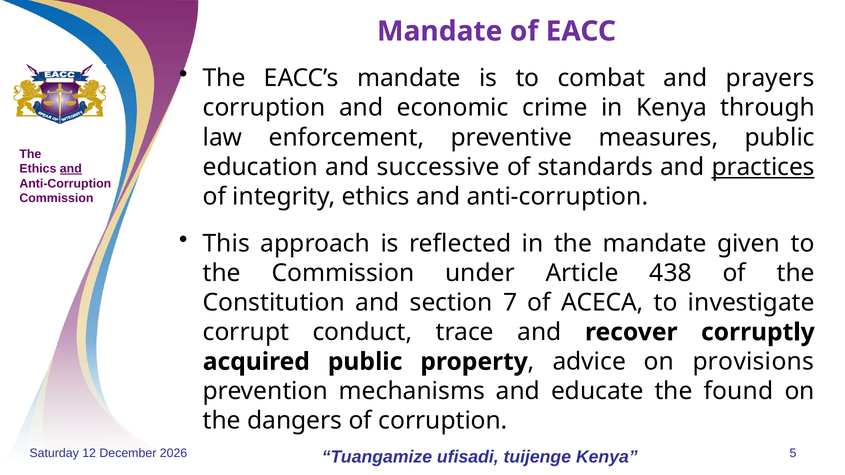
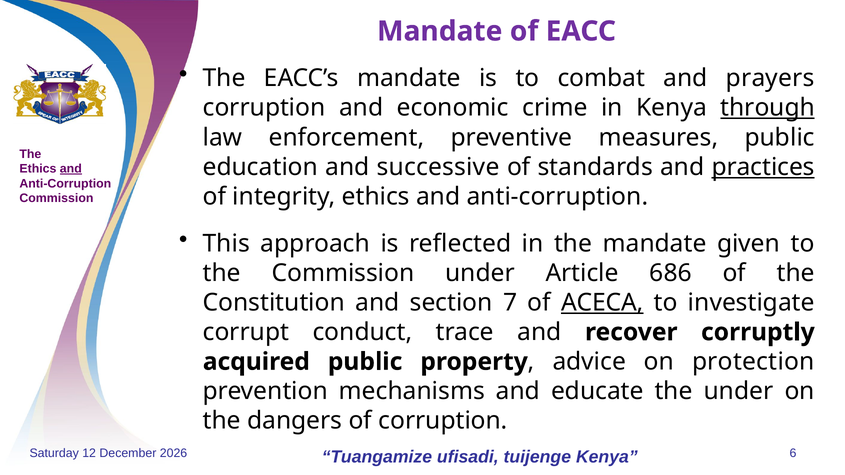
through underline: none -> present
438: 438 -> 686
ACECA underline: none -> present
provisions: provisions -> protection
the found: found -> under
5: 5 -> 6
